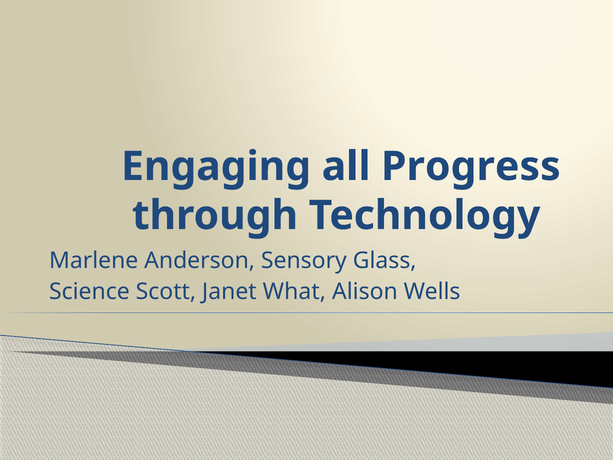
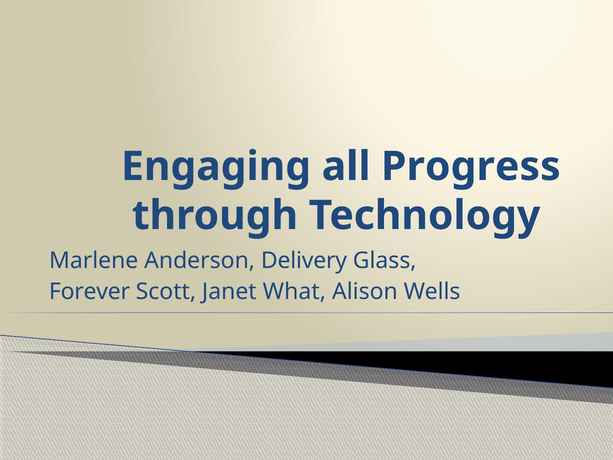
Sensory: Sensory -> Delivery
Science: Science -> Forever
